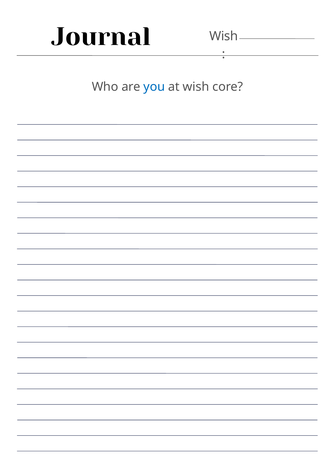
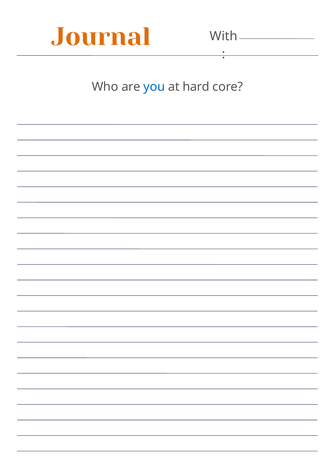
Journal colour: black -> orange
Wish at (224, 36): Wish -> With
at wish: wish -> hard
